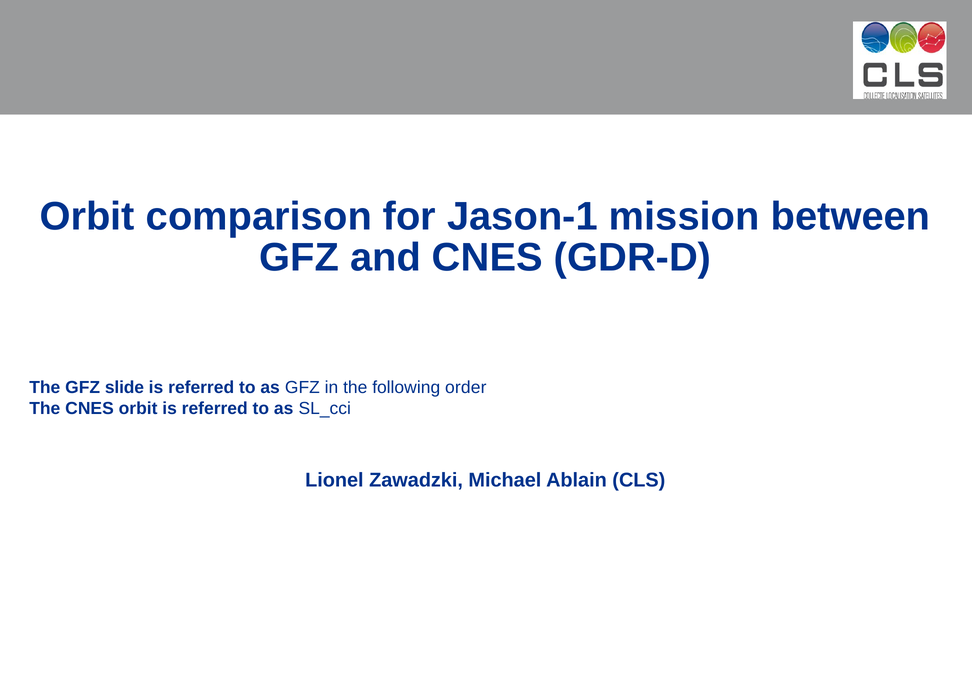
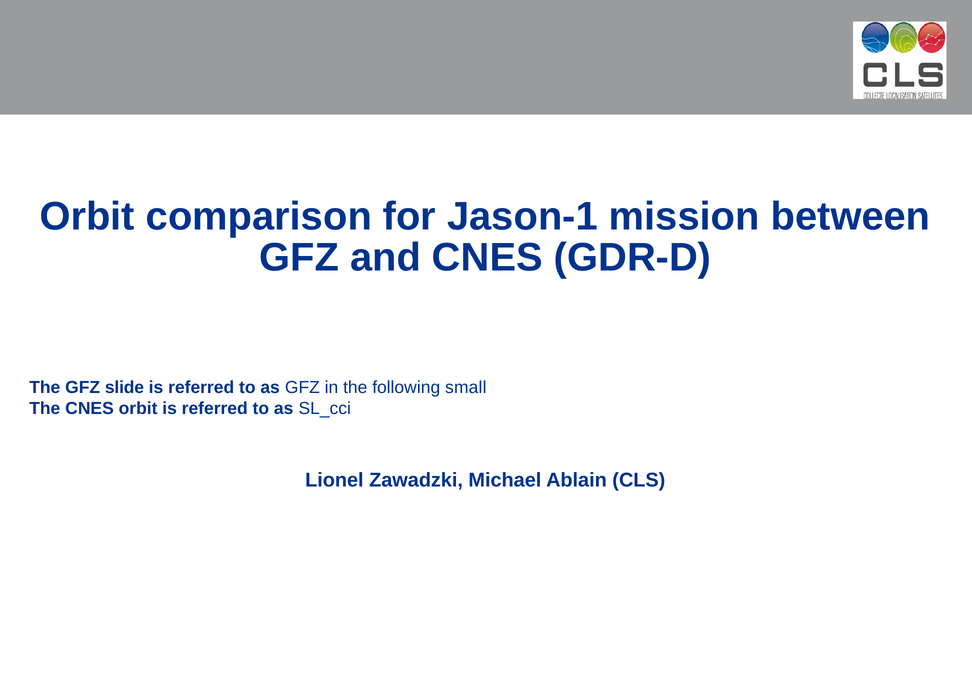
order: order -> small
